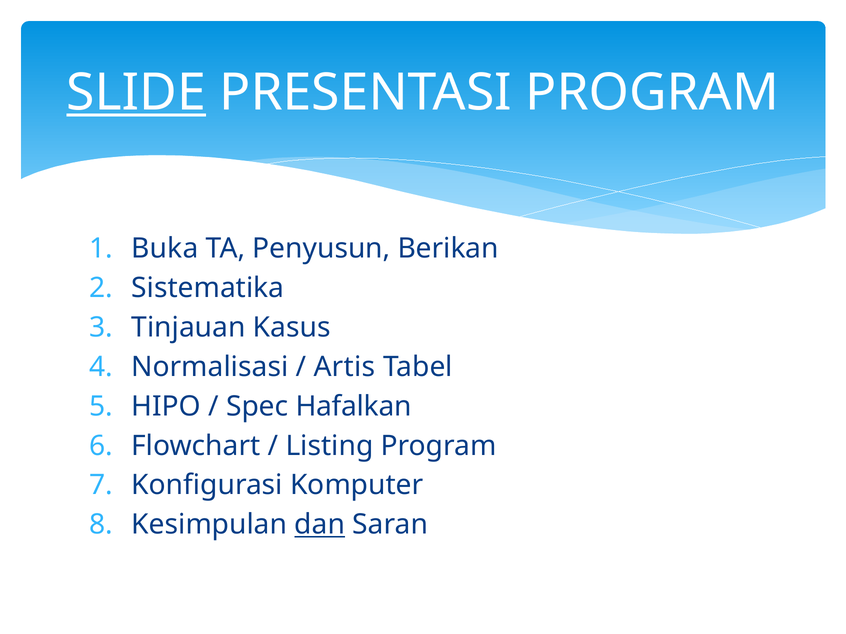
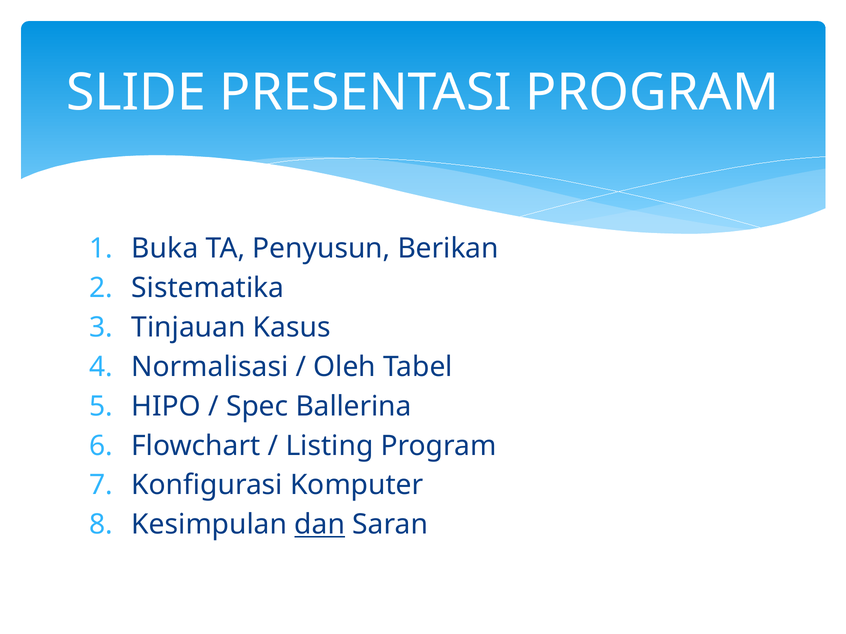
SLIDE underline: present -> none
Artis: Artis -> Oleh
Hafalkan: Hafalkan -> Ballerina
